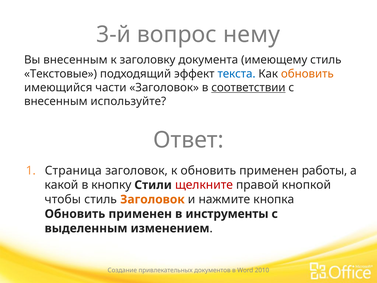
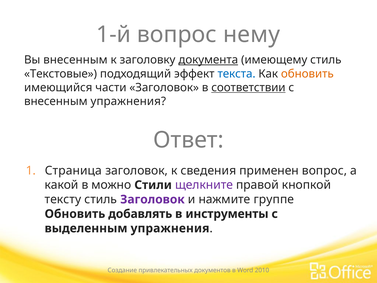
3-й: 3-й -> 1-й
документа underline: none -> present
внесенным используйте: используйте -> упражнения
к обновить: обновить -> сведения
применен работы: работы -> вопрос
кнопку: кнопку -> можно
щелкните colour: red -> purple
чтобы: чтобы -> тексту
Заголовок at (152, 199) colour: orange -> purple
кнопка: кнопка -> группе
применен at (140, 214): применен -> добавлять
выделенным изменением: изменением -> упражнения
